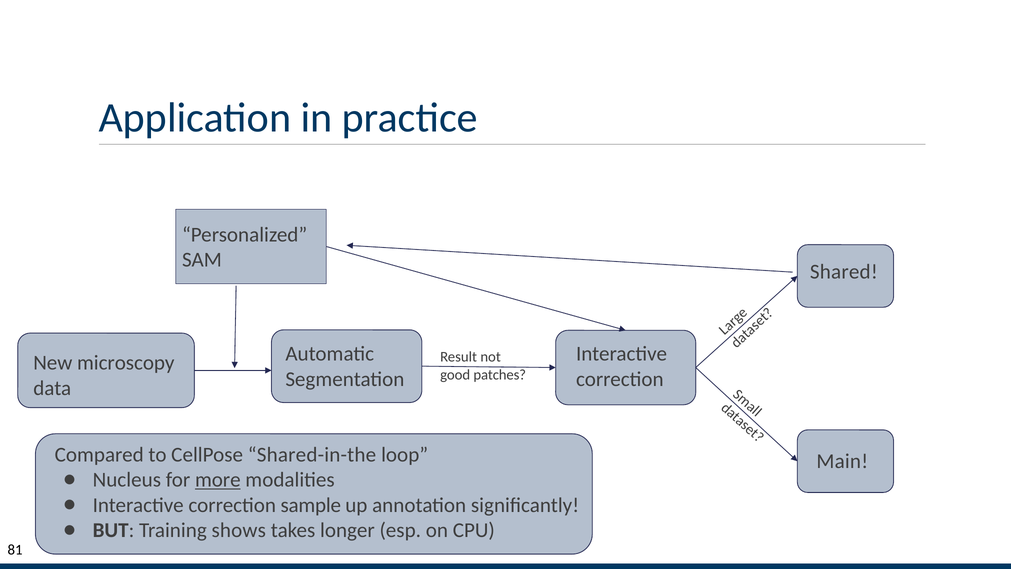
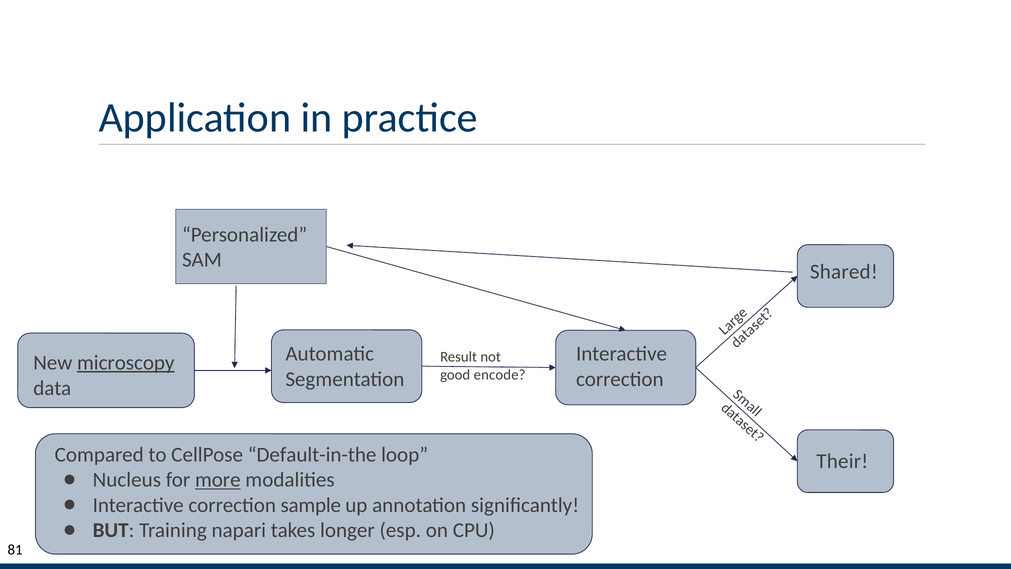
microscopy underline: none -> present
patches: patches -> encode
Shared-in-the: Shared-in-the -> Default-in-the
Main: Main -> Their
shows: shows -> napari
